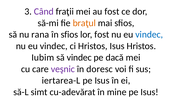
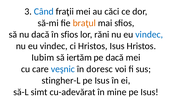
Când colour: purple -> blue
au fost: fost -> căci
nu rana: rana -> dacă
lor fost: fost -> răni
să vindec: vindec -> iertăm
veşnic colour: purple -> blue
iertarea-L: iertarea-L -> stingher-L
